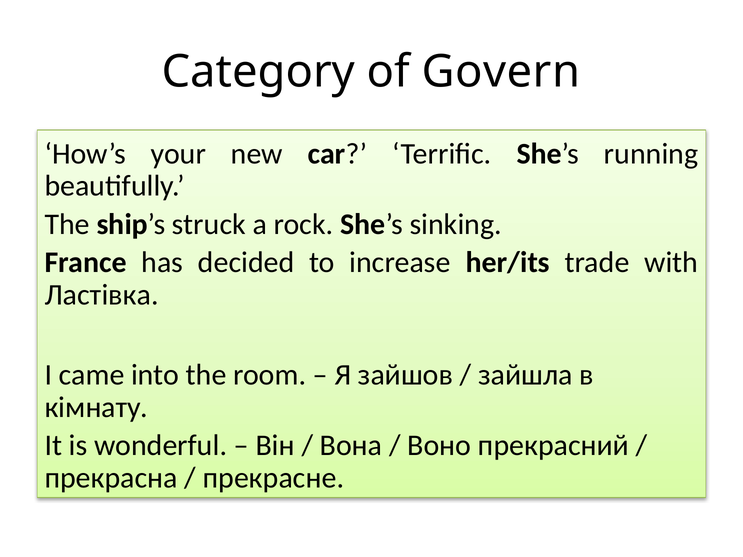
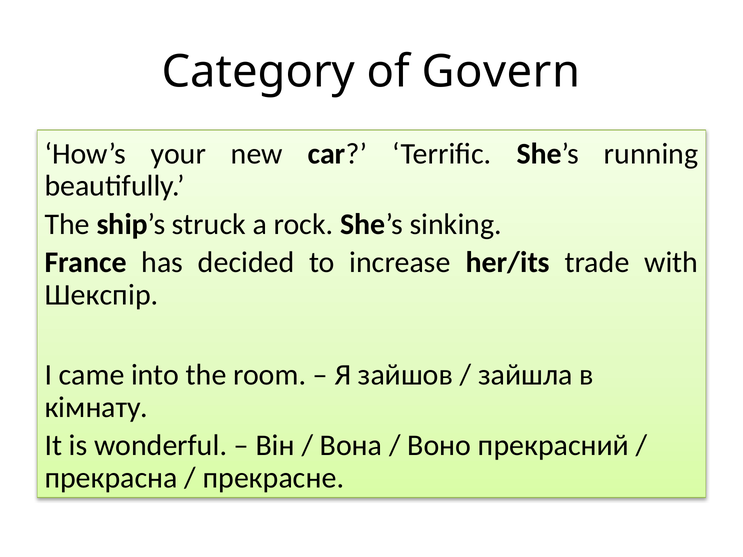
Ластівка: Ластівка -> Шекспір
